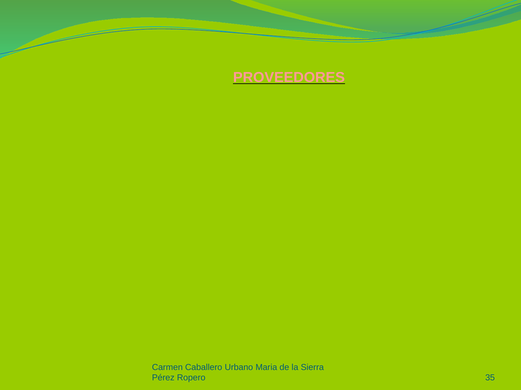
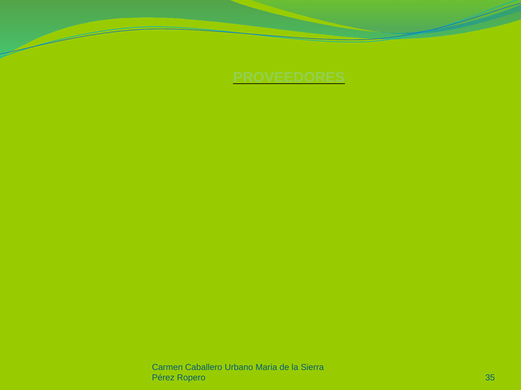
PROVEEDORES colour: pink -> light green
